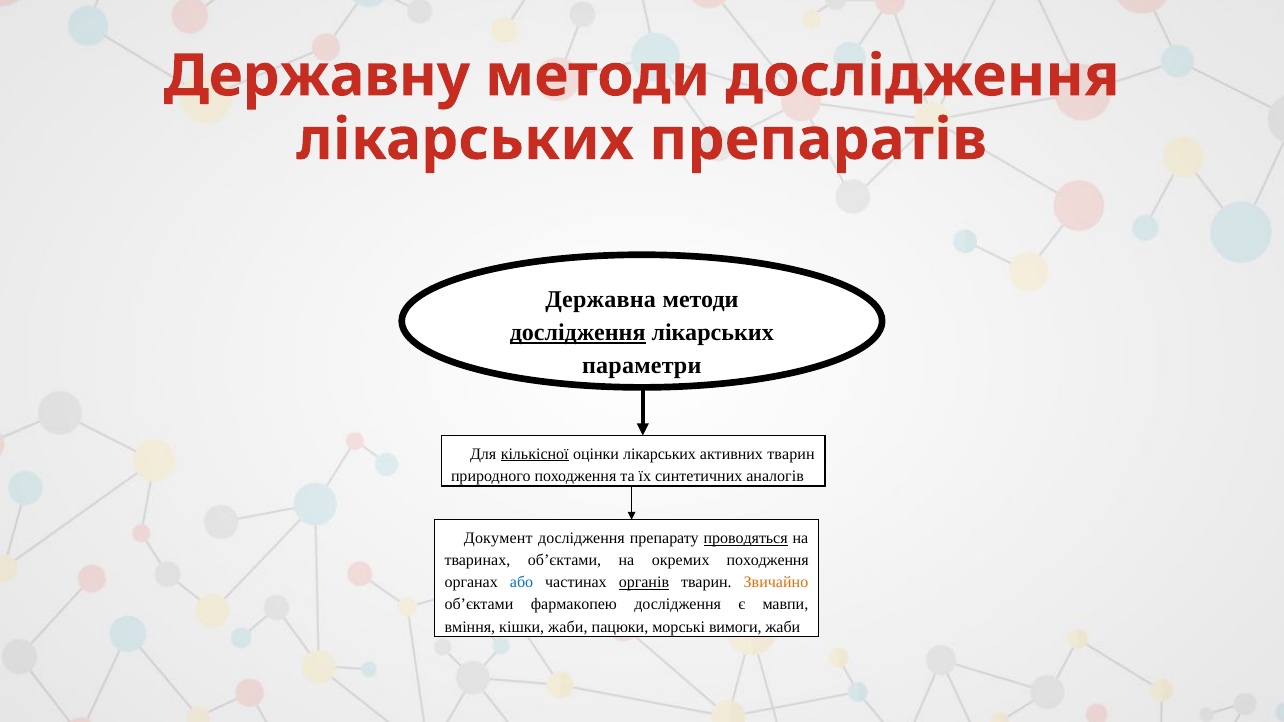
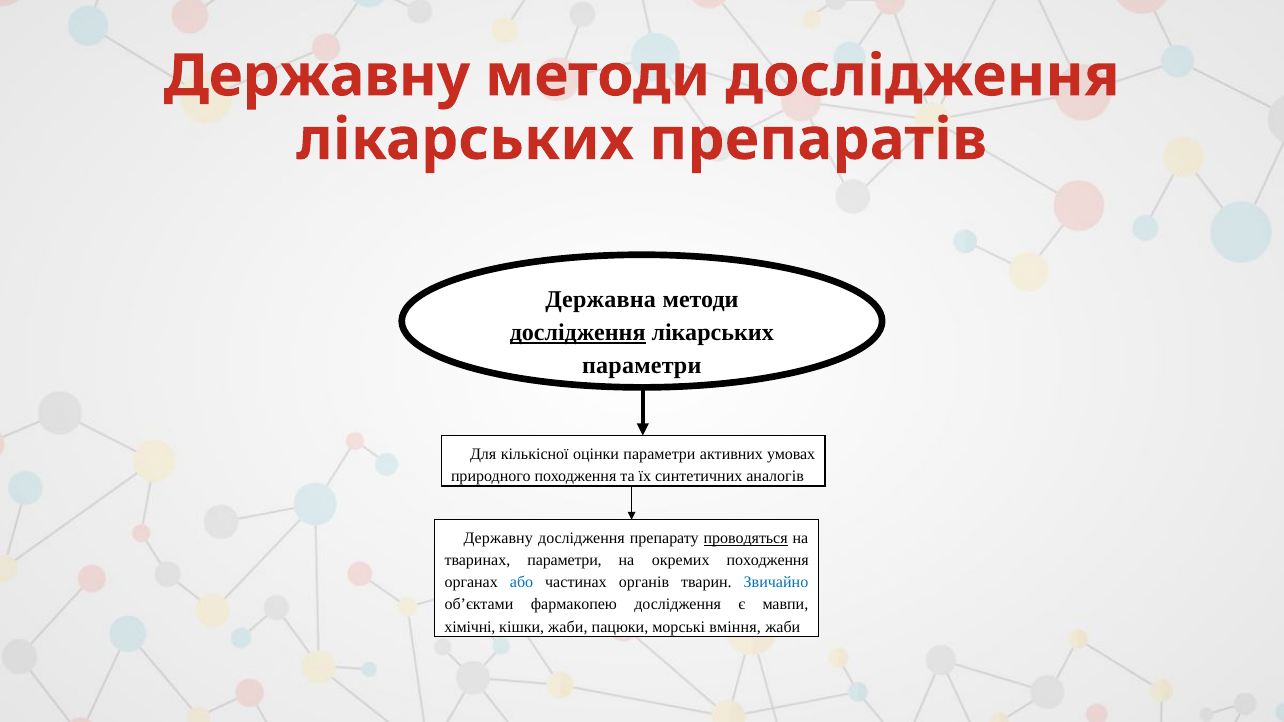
кількісної underline: present -> none
оцінки лікарських: лікарських -> параметри
активних тварин: тварин -> умовах
Документ at (498, 538): Документ -> Державну
тваринах обʼєктами: обʼєктами -> параметри
органів underline: present -> none
Звичайно colour: orange -> blue
вміння: вміння -> хімічні
вимоги: вимоги -> вміння
